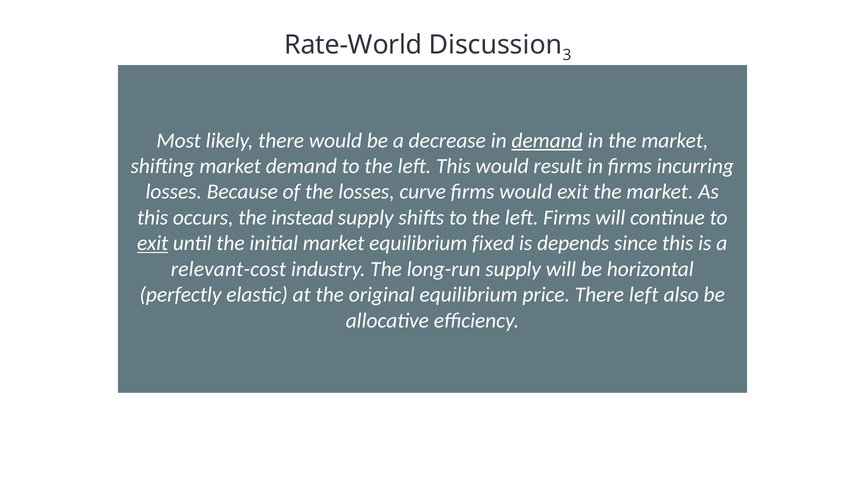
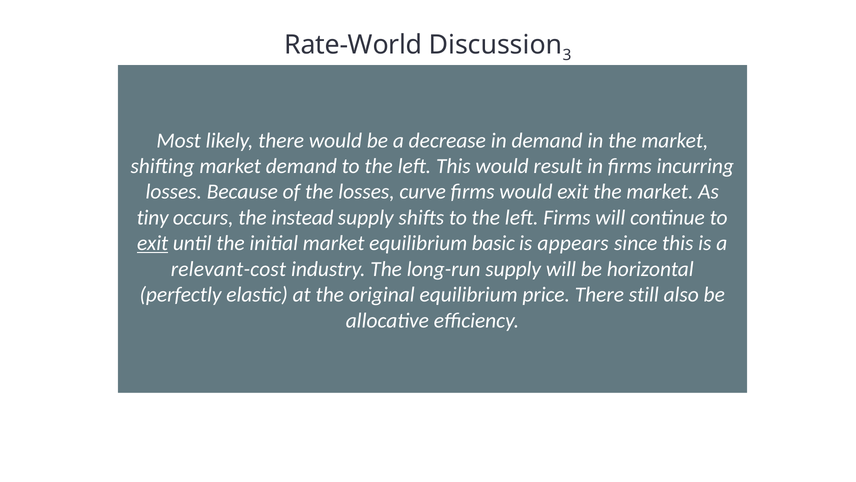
demand at (547, 140) underline: present -> none
this at (153, 217): this -> tiny
fixed: fixed -> basic
depends: depends -> appears
There left: left -> still
